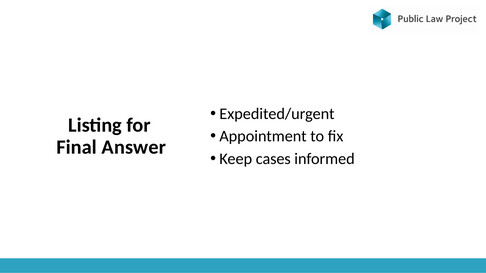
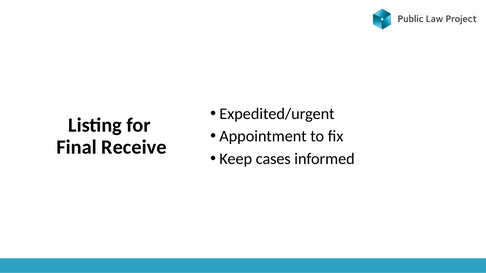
Answer: Answer -> Receive
